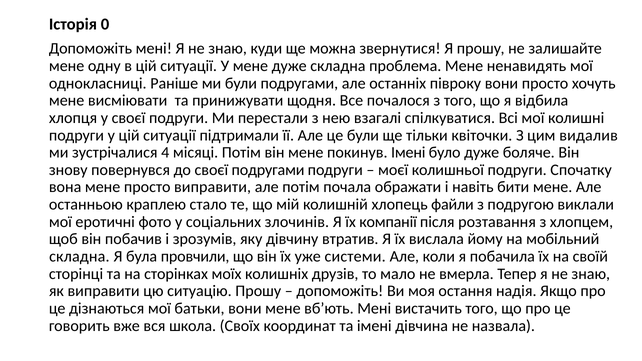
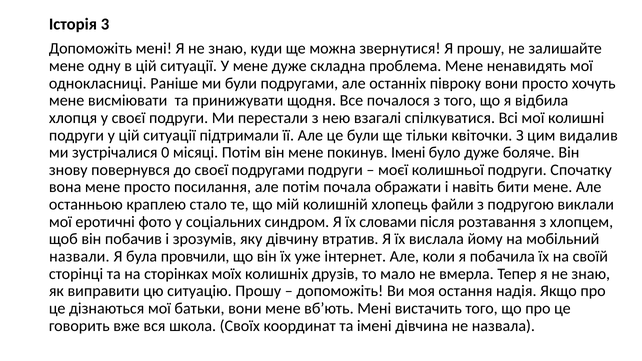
0: 0 -> 3
4: 4 -> 0
просто виправити: виправити -> посилання
злочинів: злочинів -> синдром
компанії: компанії -> словами
складна at (79, 257): складна -> назвали
системи: системи -> інтернет
